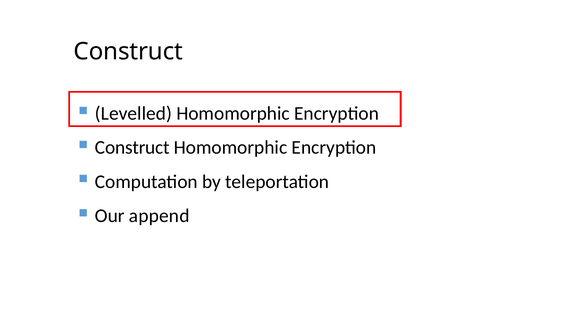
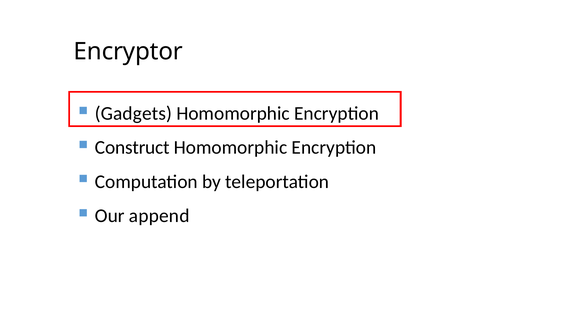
Construct at (128, 52): Construct -> Encryptor
Levelled: Levelled -> Gadgets
